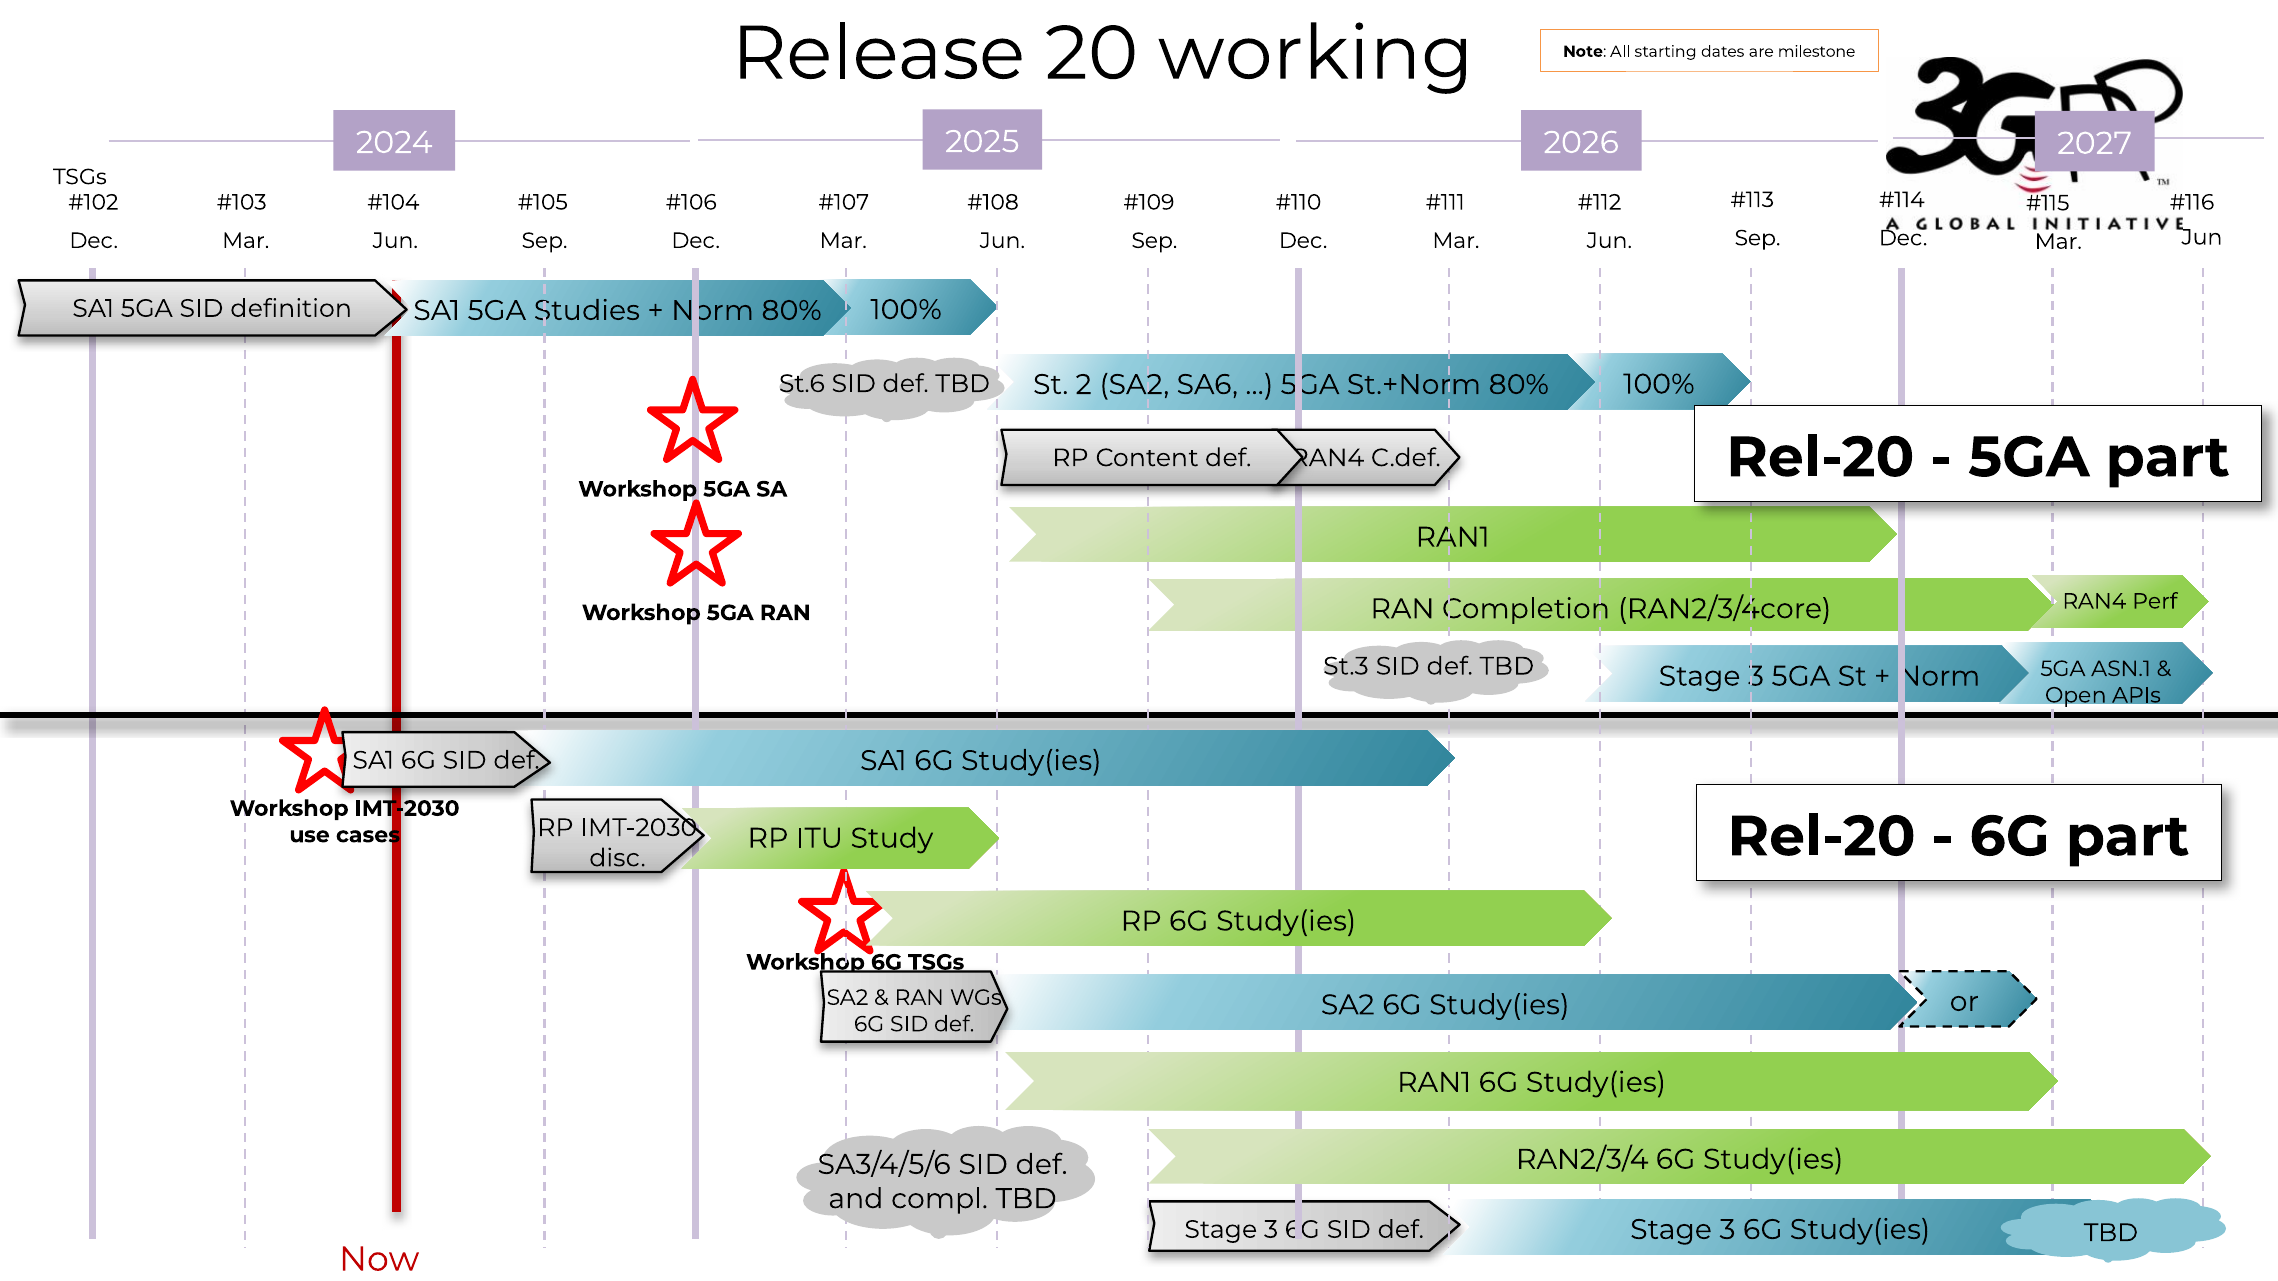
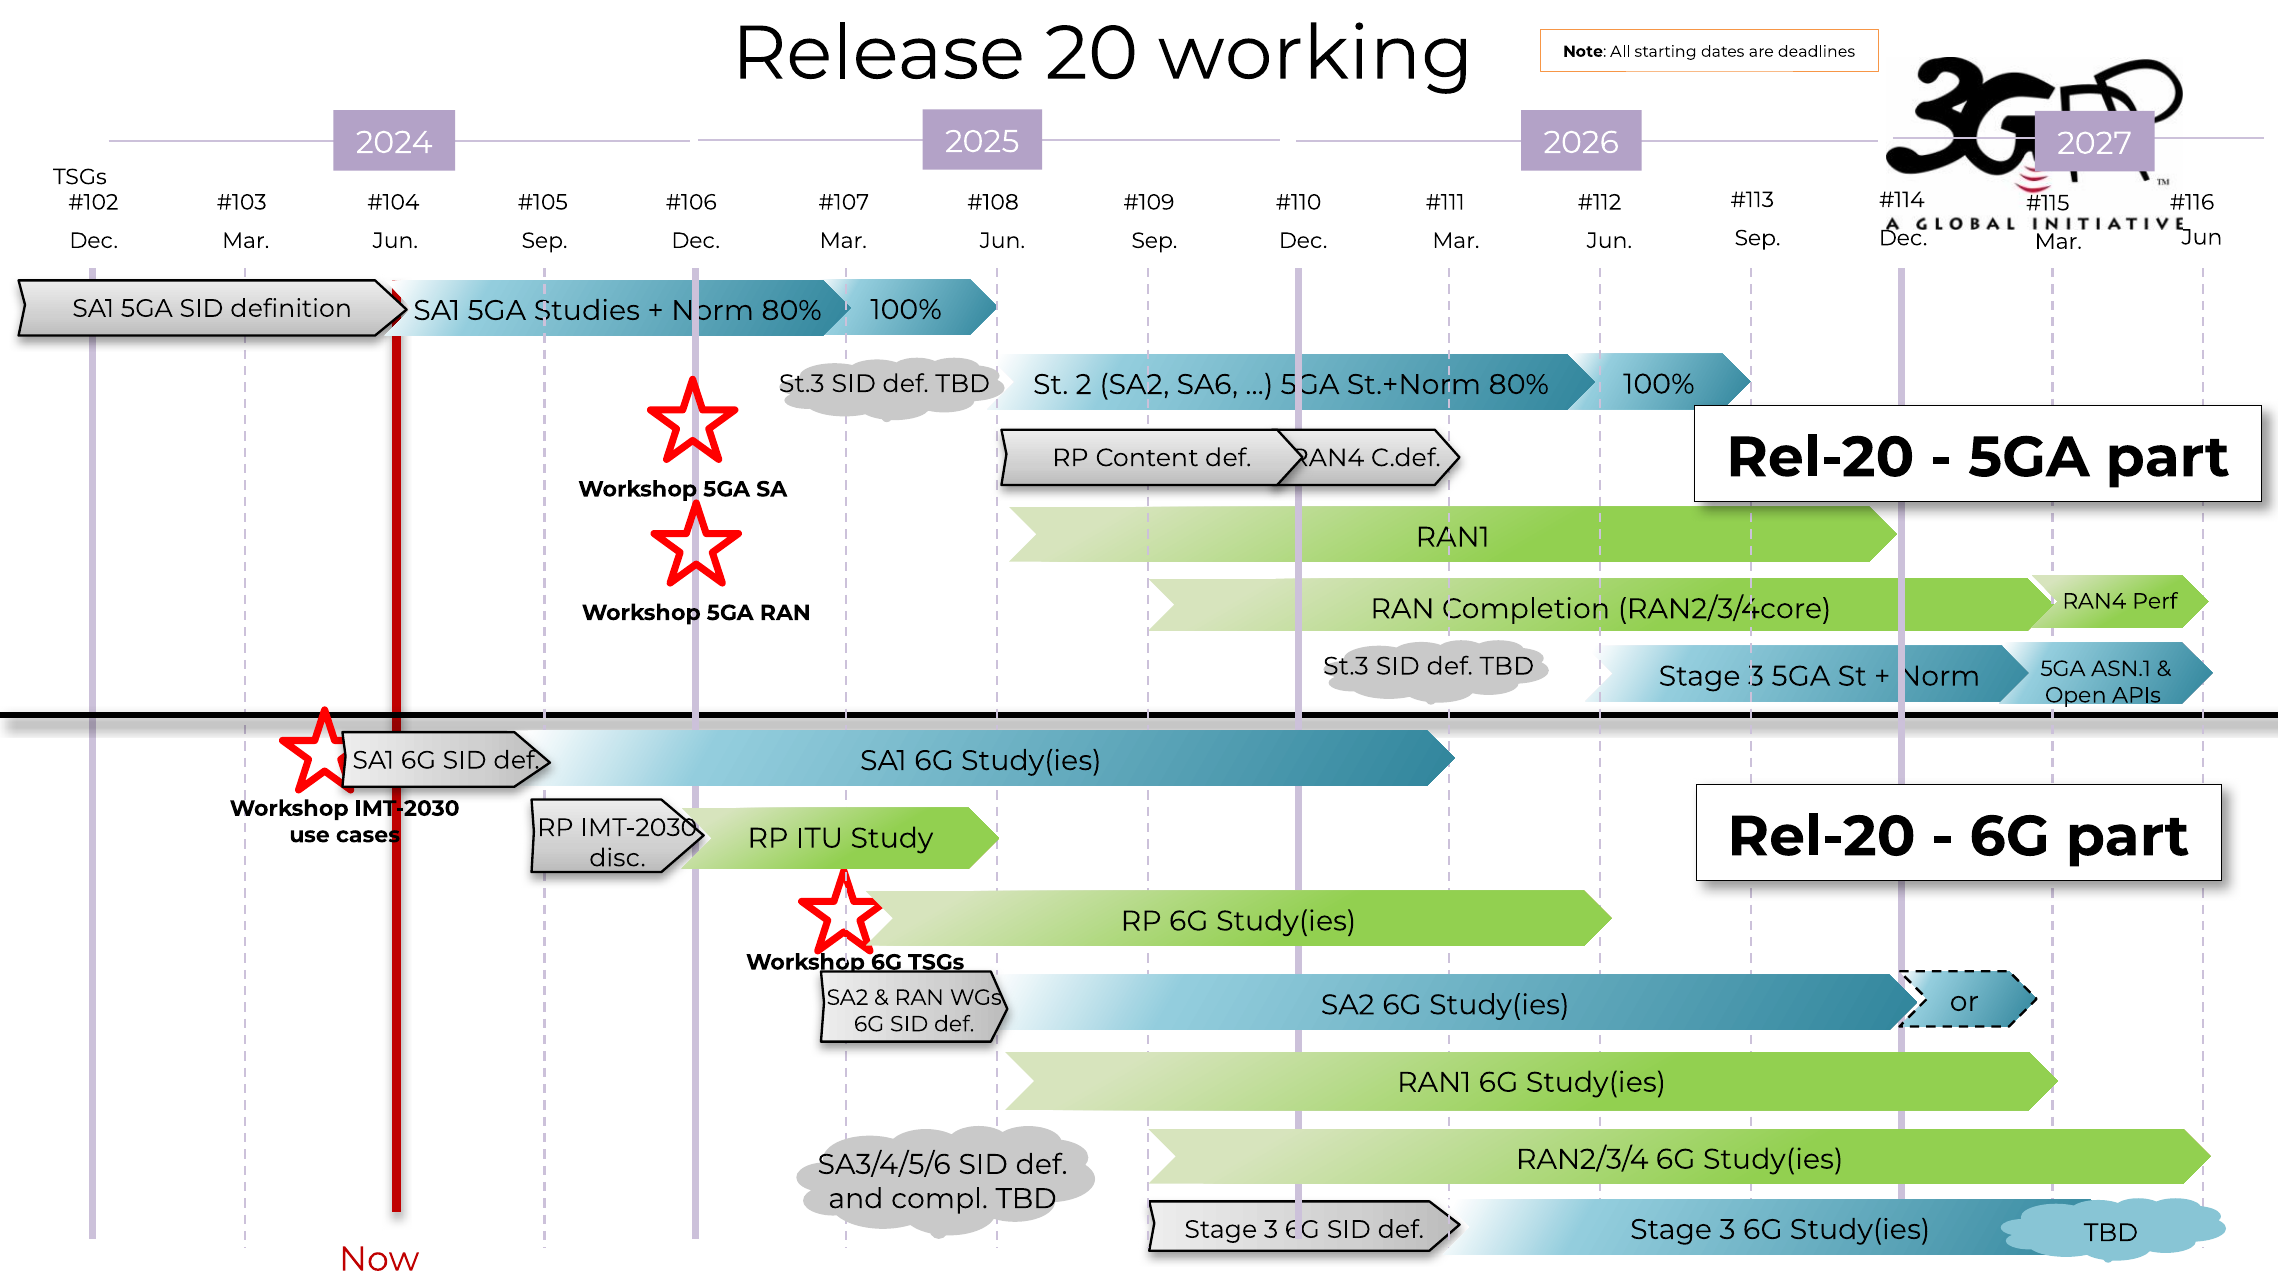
milestone: milestone -> deadlines
St.6 at (802, 384): St.6 -> St.3
